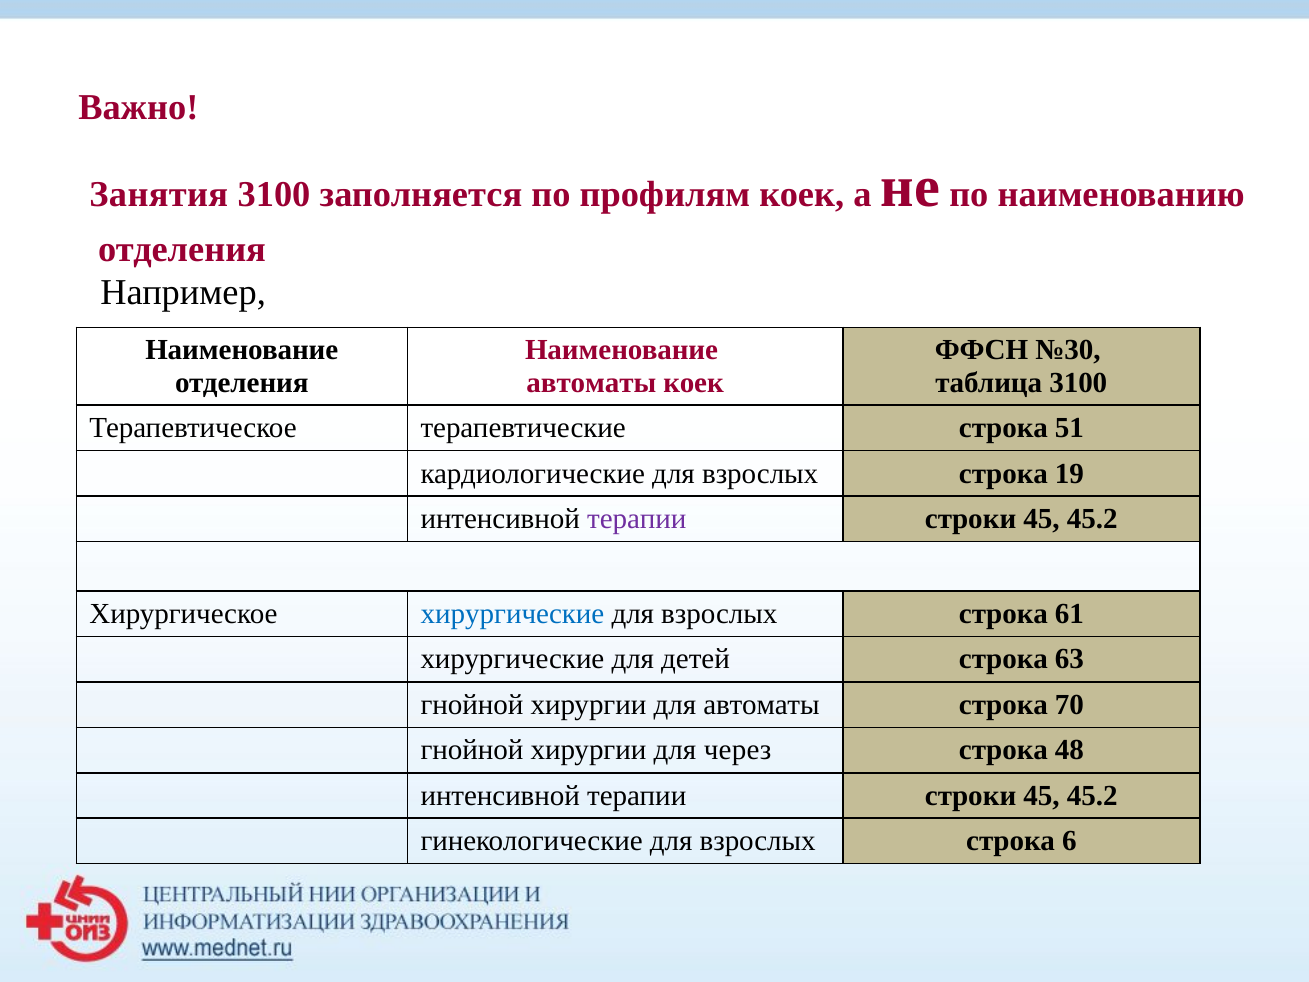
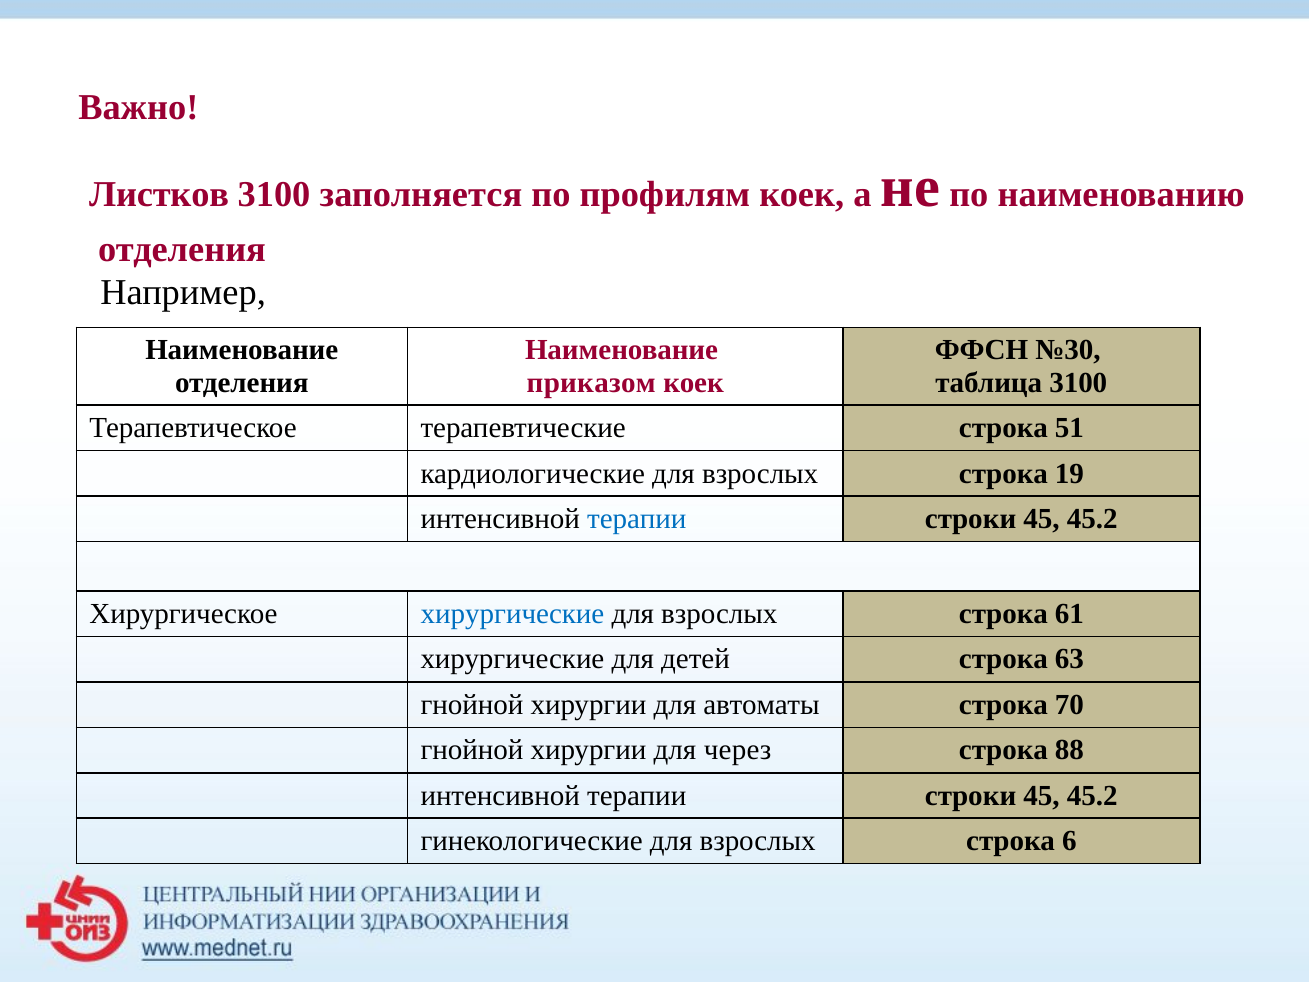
Занятия: Занятия -> Листков
автоматы at (591, 383): автоматы -> приказом
терапии at (637, 519) colour: purple -> blue
48: 48 -> 88
